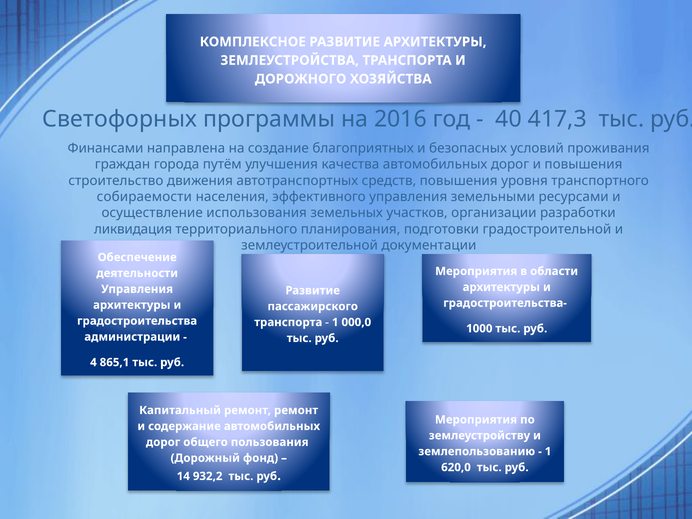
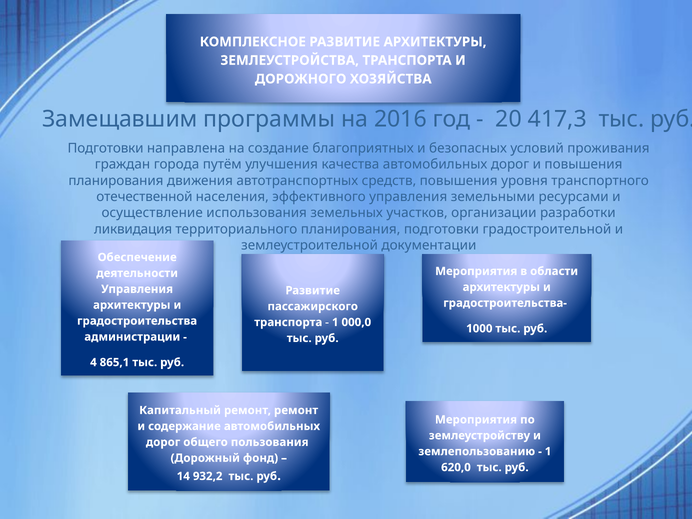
Светофорных: Светофорных -> Замещавшим
40: 40 -> 20
Финансами at (106, 148): Финансами -> Подготовки
строительство at (116, 181): строительство -> планирования
собираемости: собираемости -> отечественной
